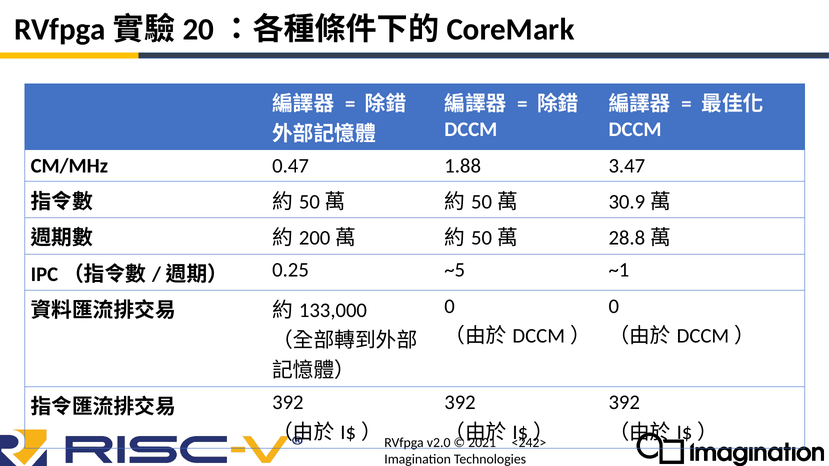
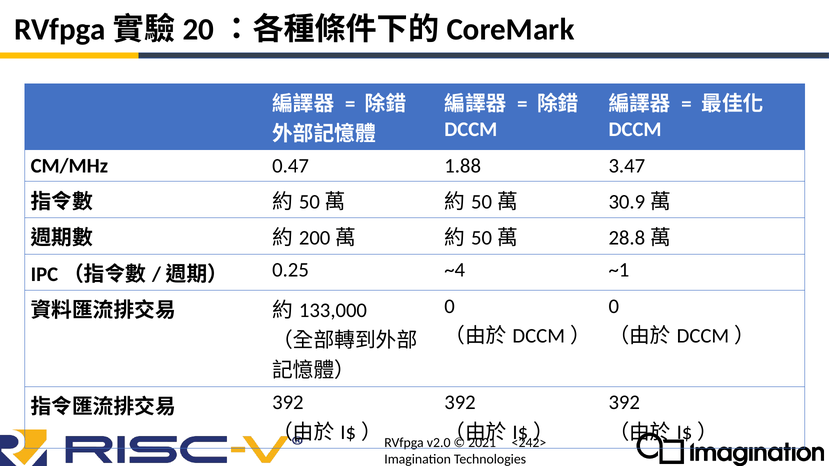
~5: ~5 -> ~4
